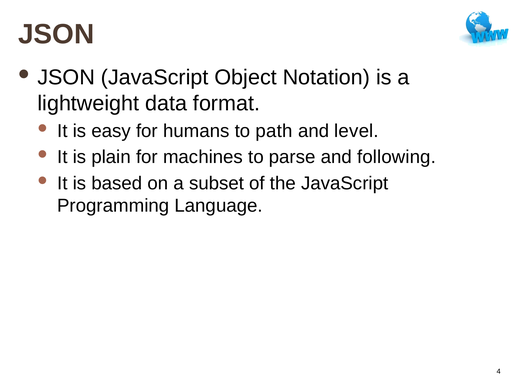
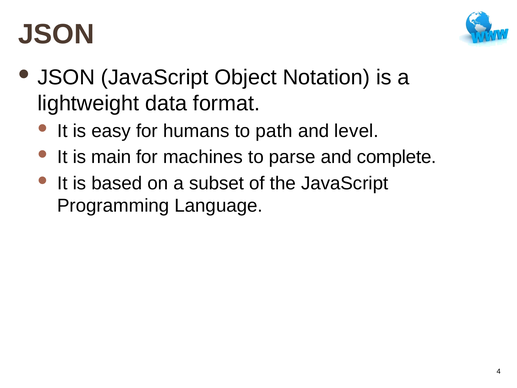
plain: plain -> main
following: following -> complete
